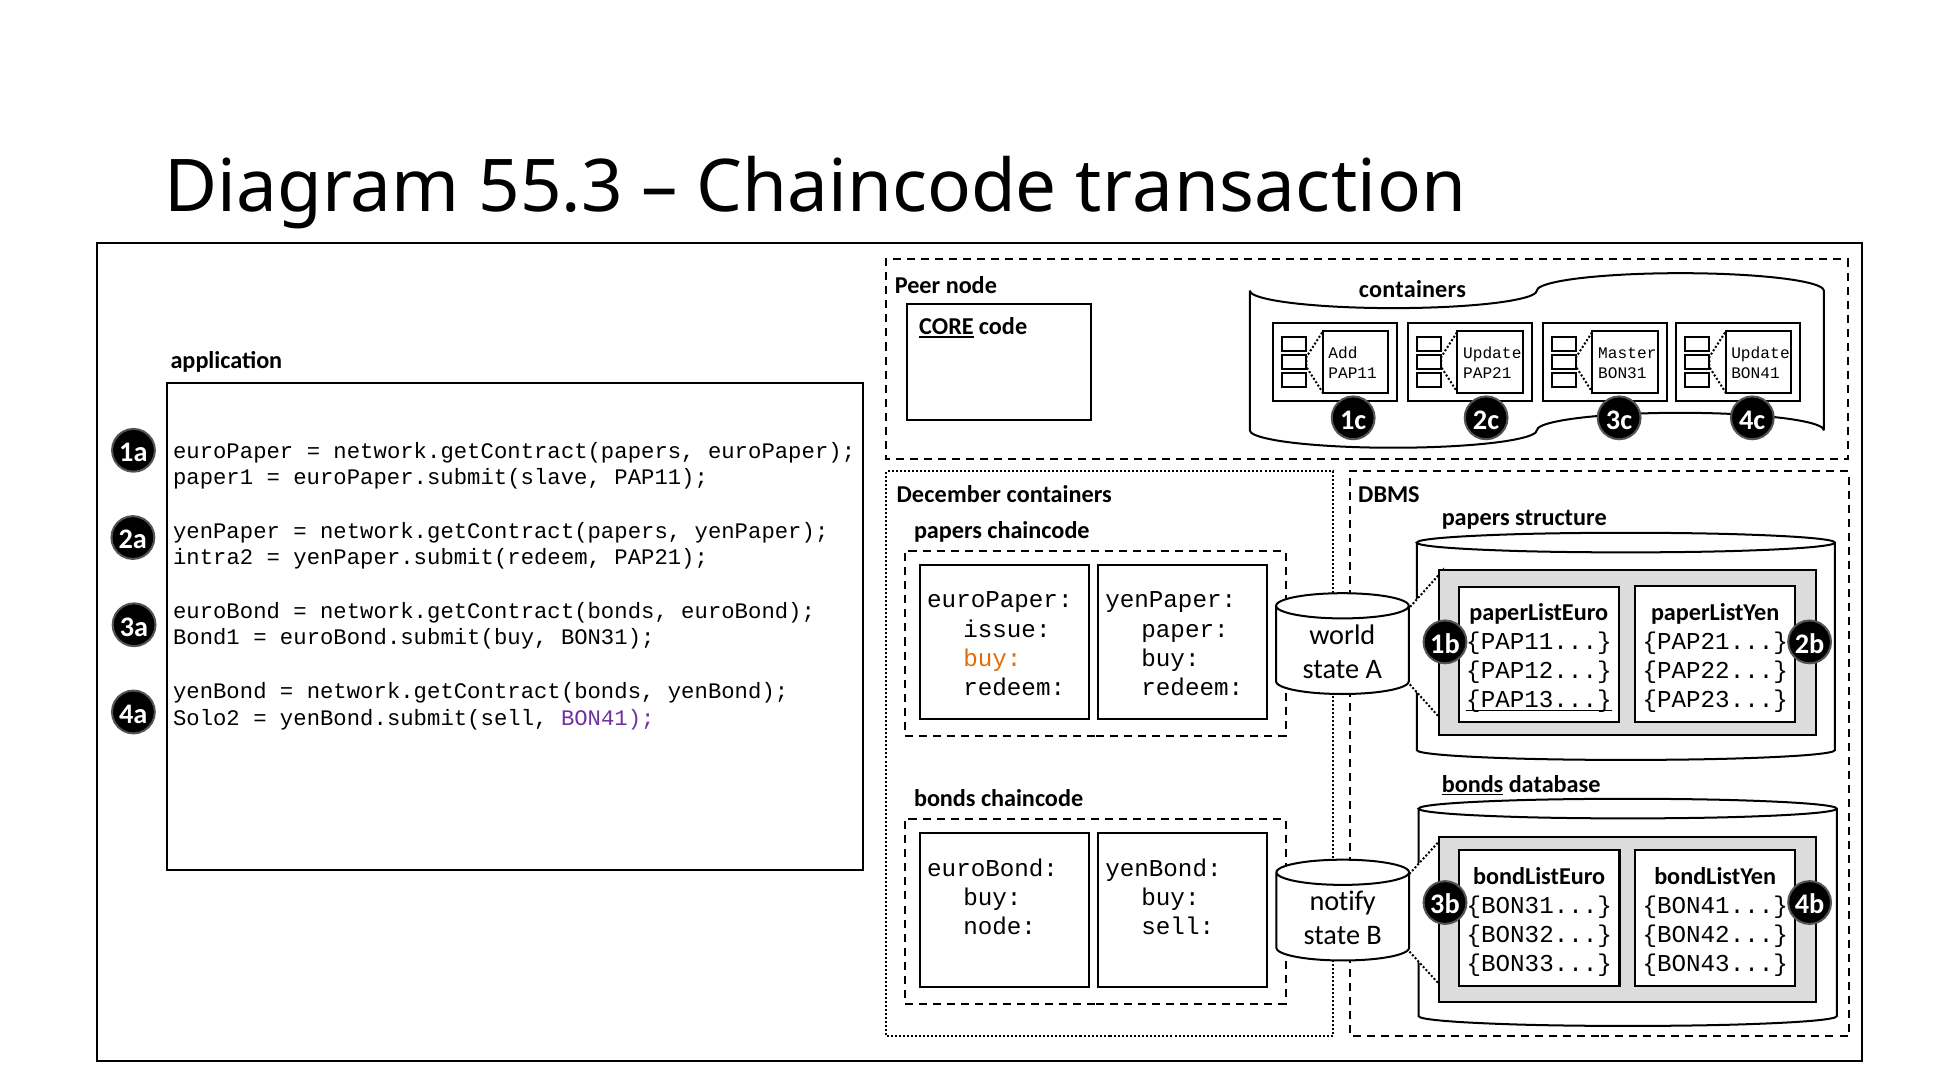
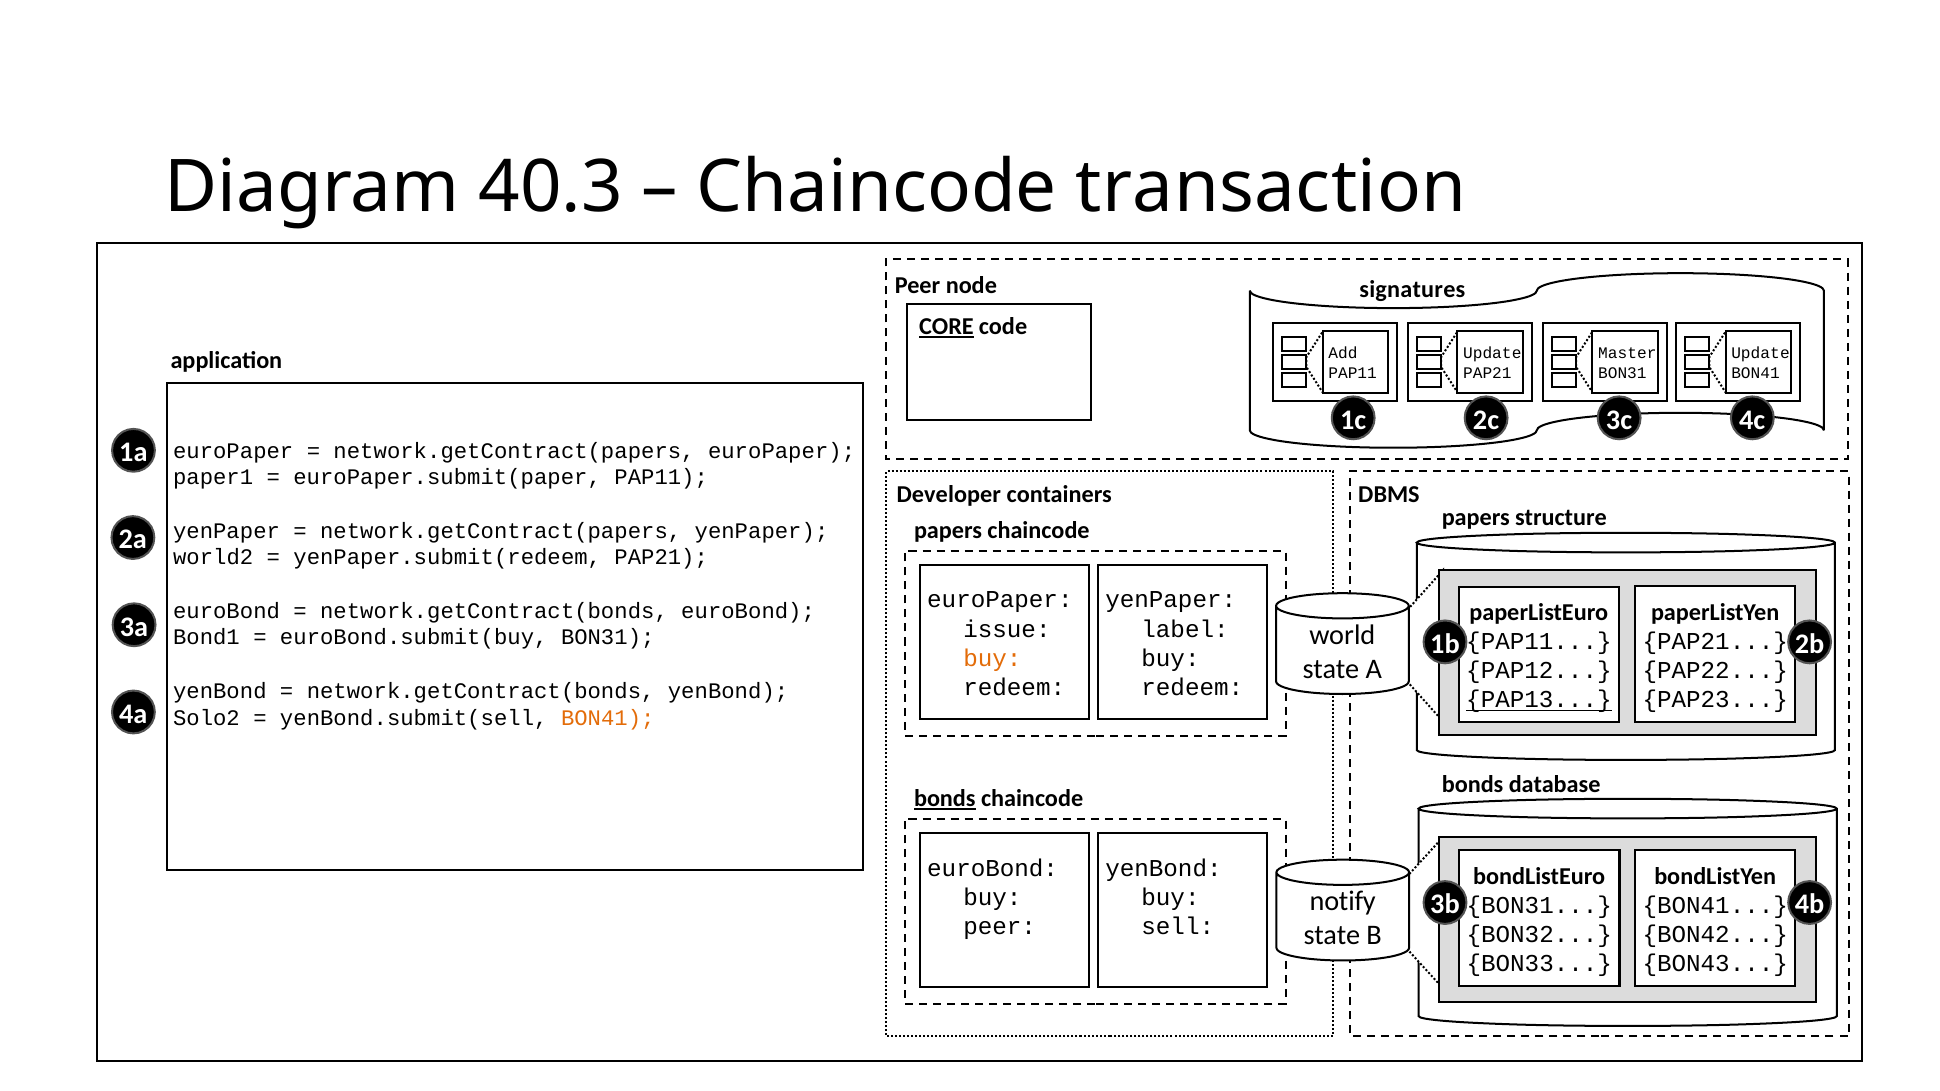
55.3: 55.3 -> 40.3
containers at (1412, 289): containers -> signatures
euroPaper.submit(slave: euroPaper.submit(slave -> euroPaper.submit(paper
December: December -> Developer
intra2: intra2 -> world2
paper: paper -> label
BON41 at (608, 718) colour: purple -> orange
bonds at (1473, 785) underline: present -> none
bonds at (945, 799) underline: none -> present
node at (1000, 926): node -> peer
